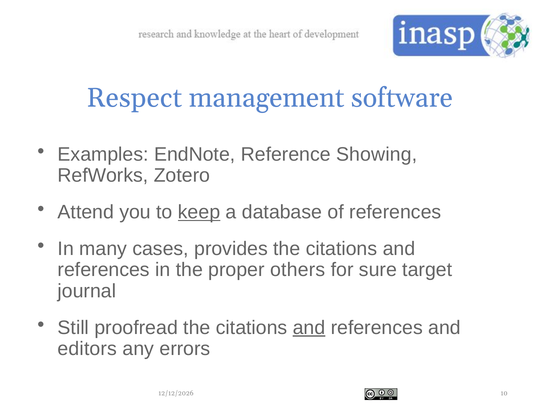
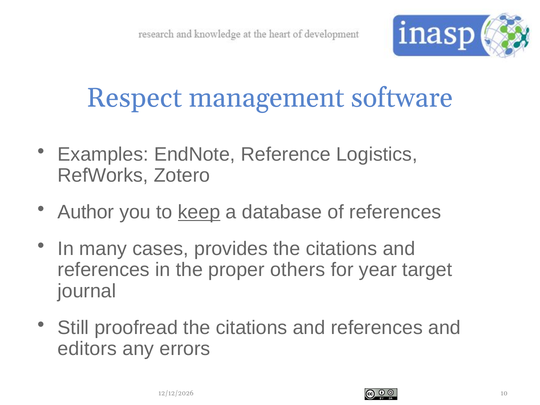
Showing: Showing -> Logistics
Attend: Attend -> Author
sure: sure -> year
and at (309, 328) underline: present -> none
